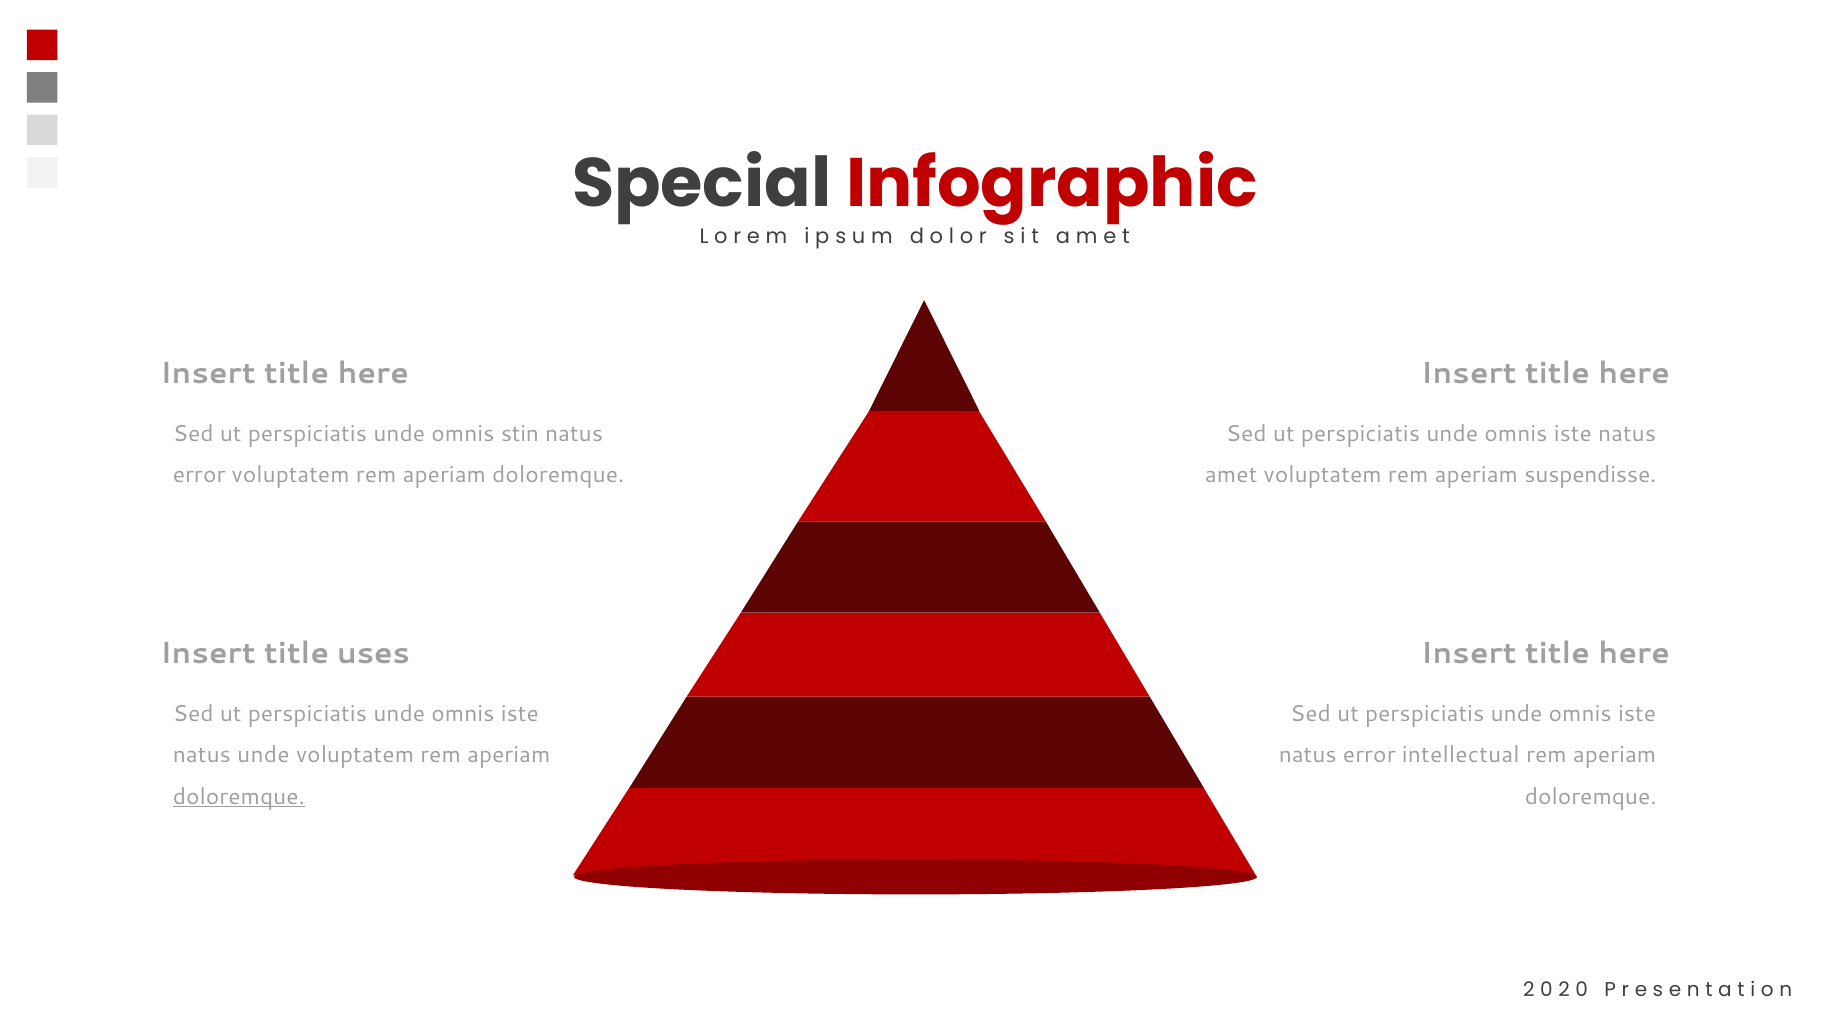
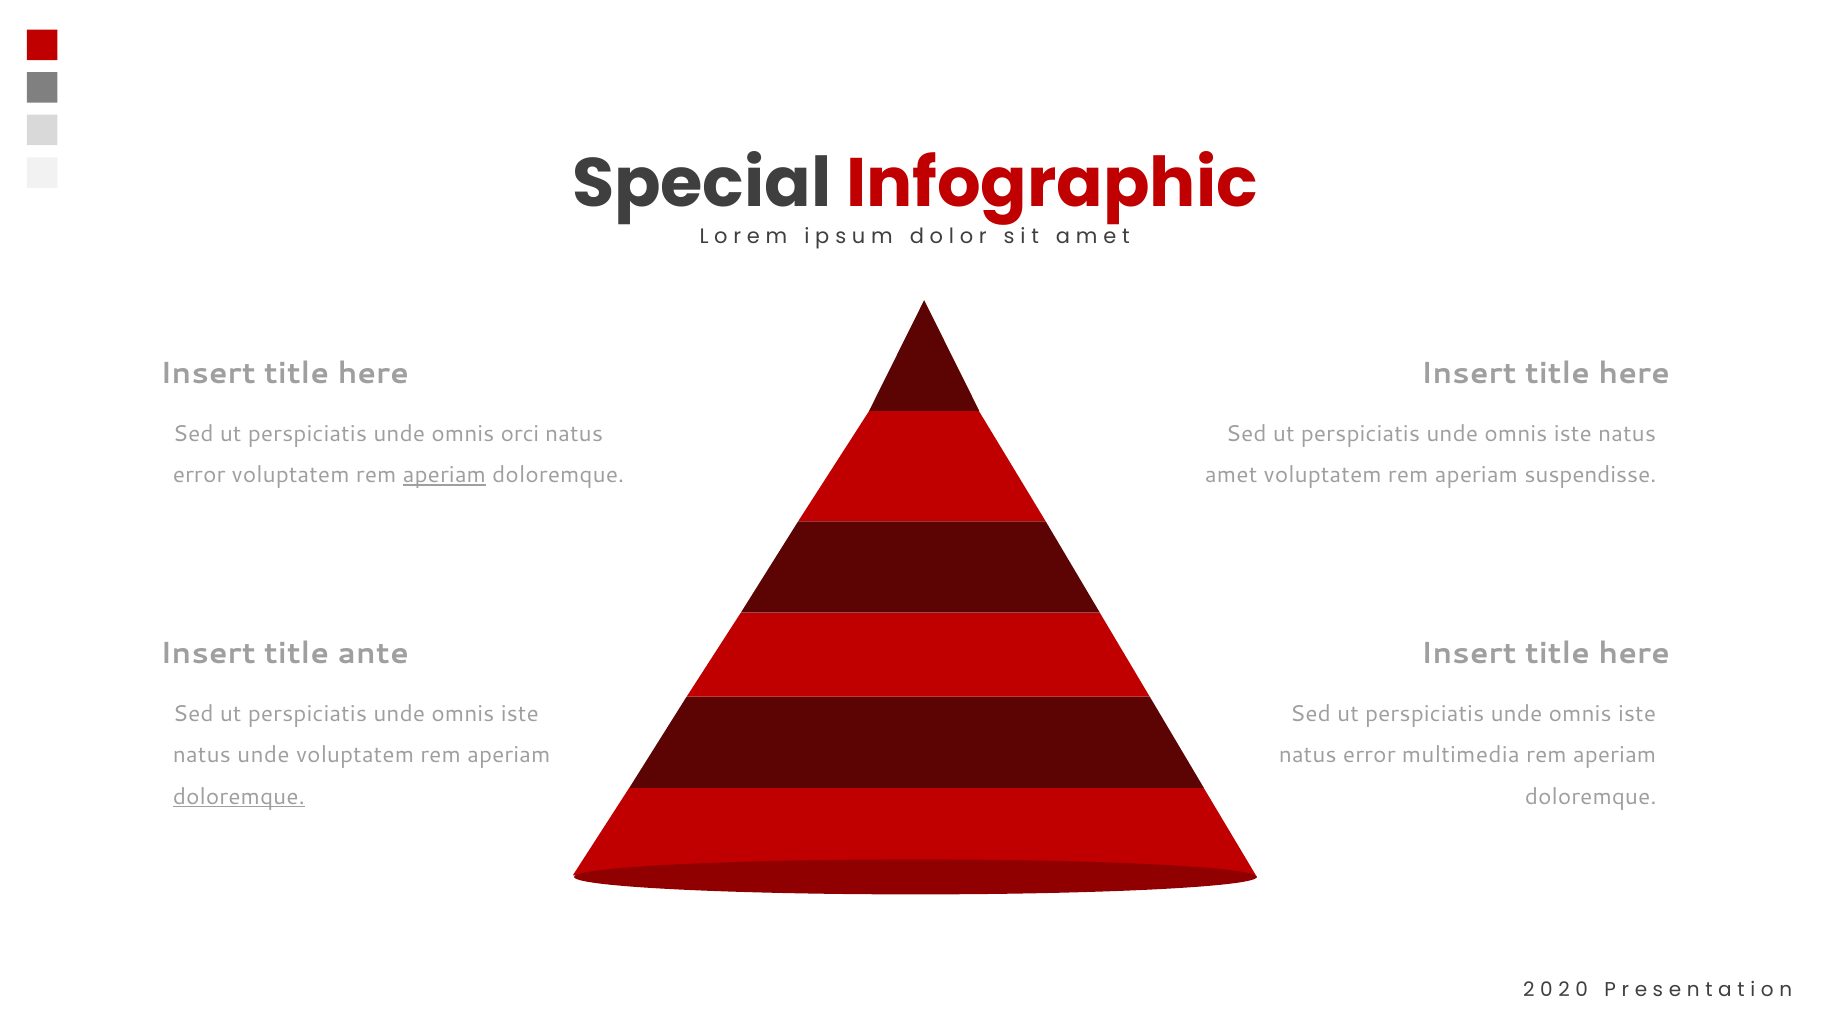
stin: stin -> orci
aperiam at (444, 475) underline: none -> present
uses: uses -> ante
intellectual: intellectual -> multimedia
